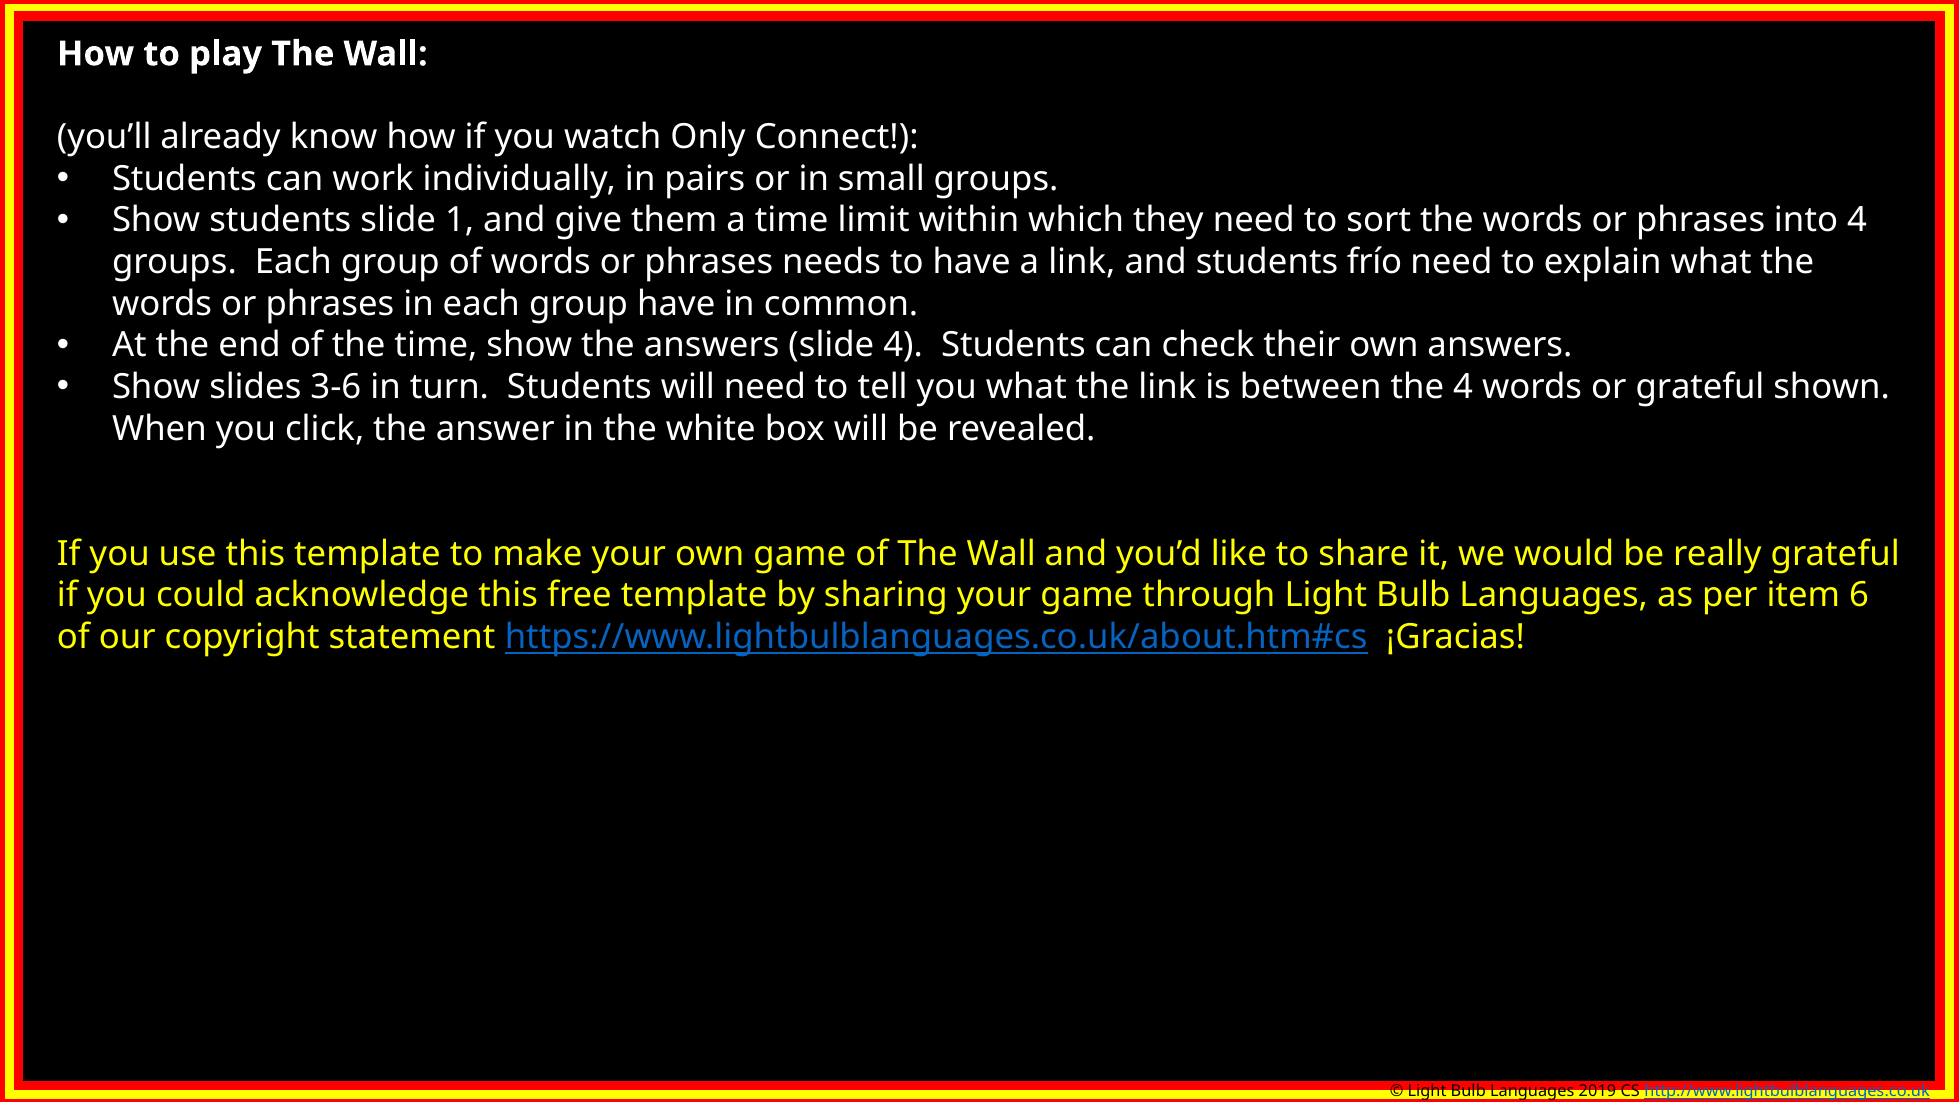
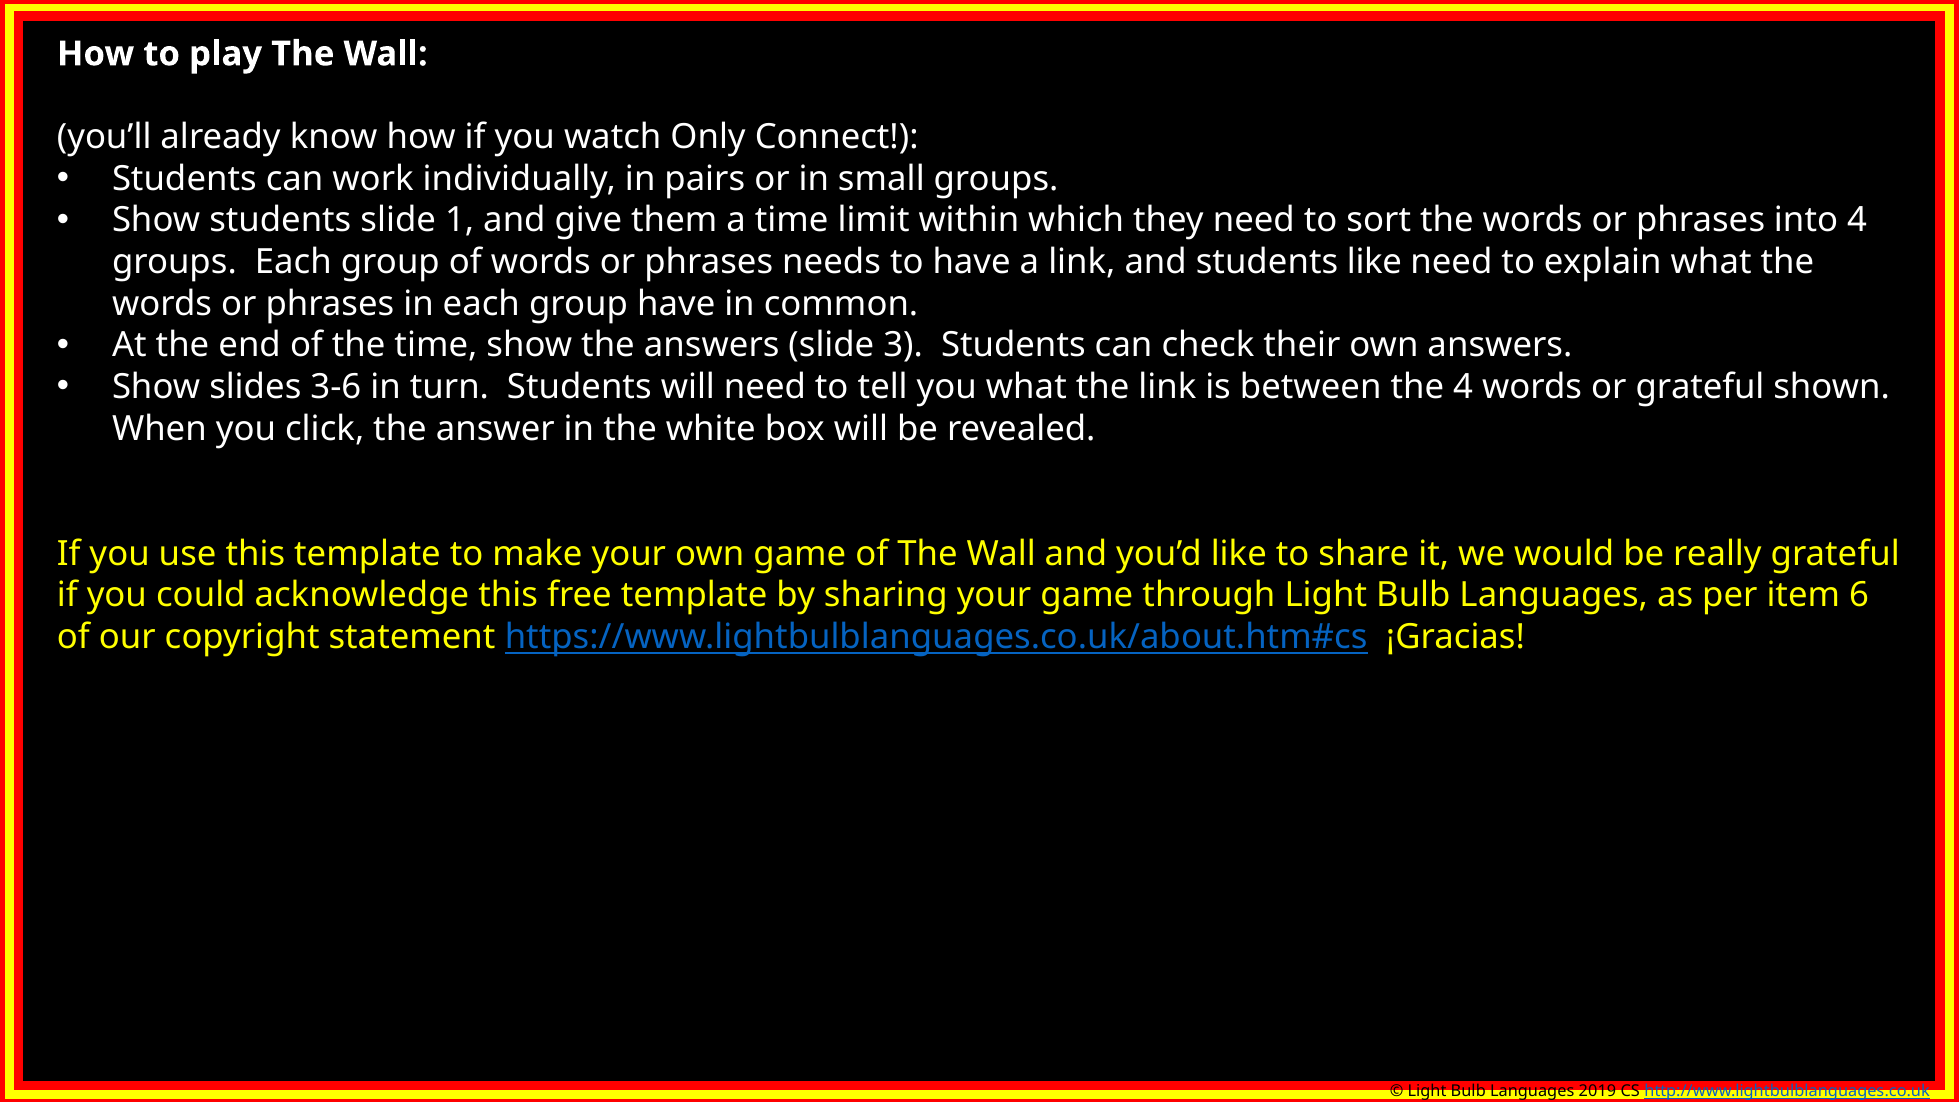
students frío: frío -> like
slide 4: 4 -> 3
